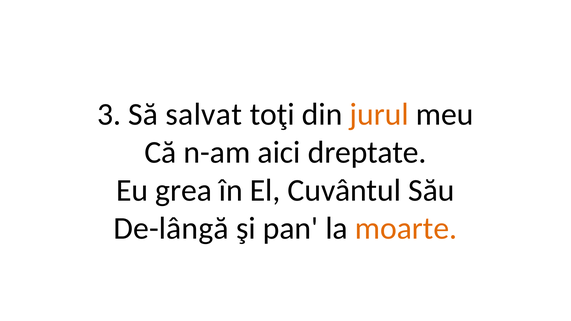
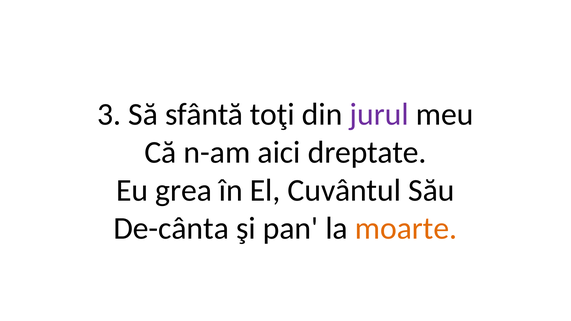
salvat: salvat -> sfântă
jurul colour: orange -> purple
De-lângă: De-lângă -> De-cânta
